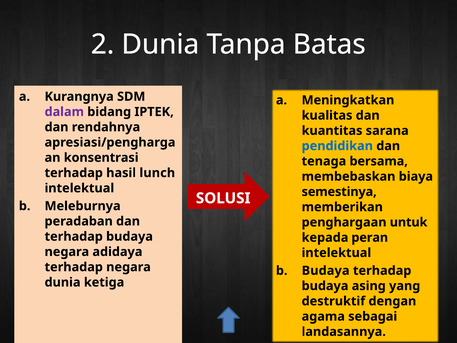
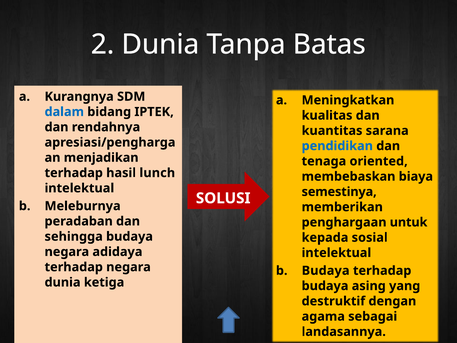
dalam colour: purple -> blue
konsentrasi: konsentrasi -> menjadikan
bersama: bersama -> oriented
terhadap at (74, 236): terhadap -> sehingga
peran: peran -> sosial
